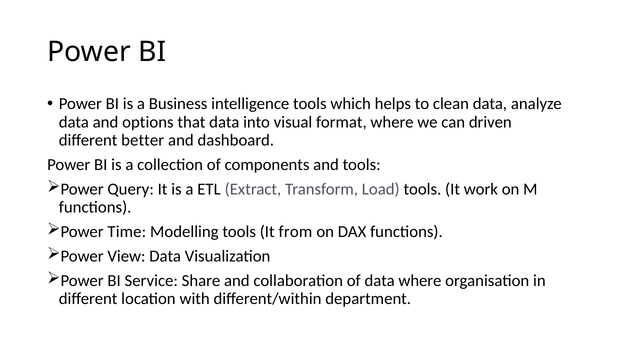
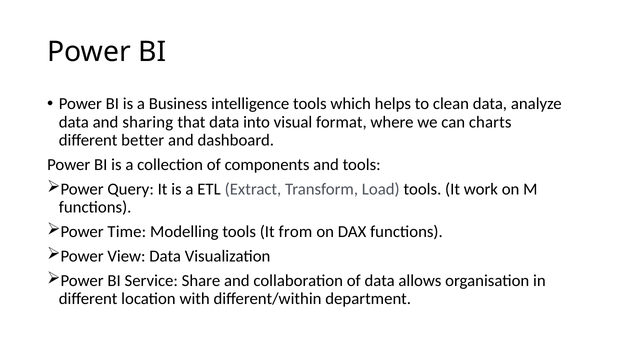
options: options -> sharing
driven: driven -> charts
data where: where -> allows
